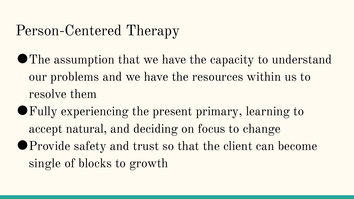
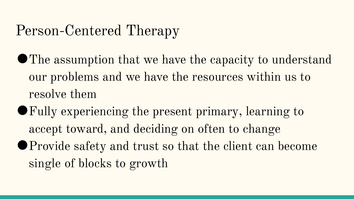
natural: natural -> toward
focus: focus -> often
